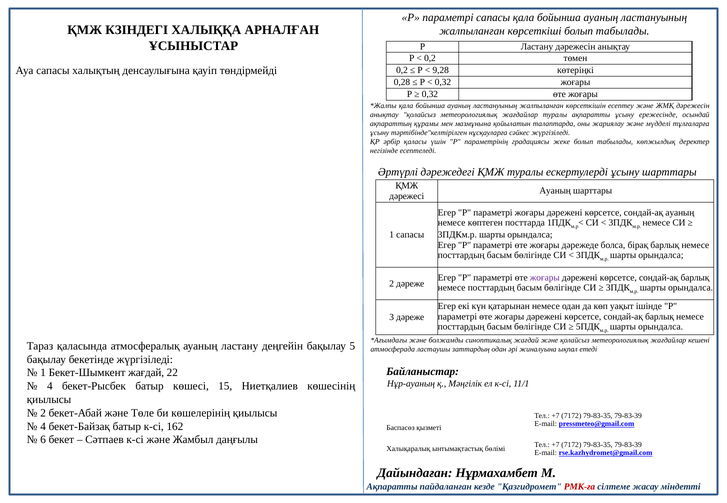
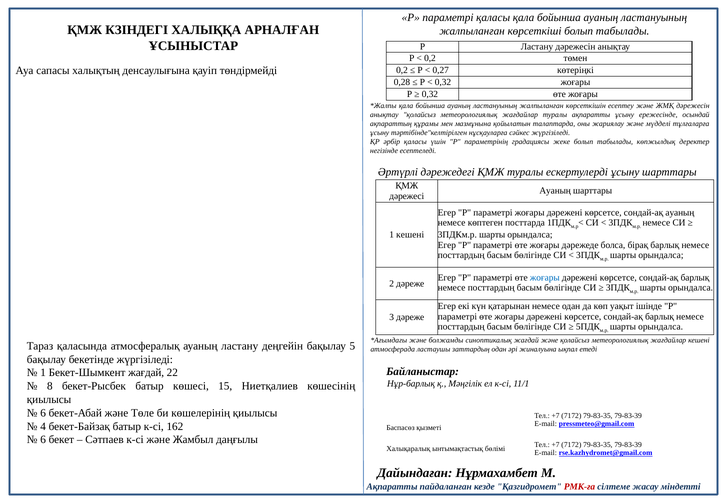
параметрі сапасы: сапасы -> қаласы
9,28: 9,28 -> 0,27
1 сапасы: сапасы -> кешені
жоғары at (545, 278) colour: purple -> blue
Нұр-ауаның: Нұр-ауаның -> Нұр-барлық
4 at (50, 386): 4 -> 8
2 at (43, 413): 2 -> 6
